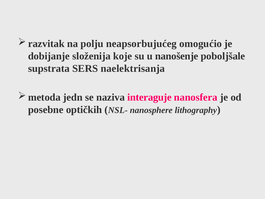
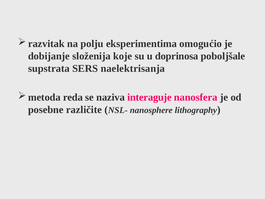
neapsorbujućeg: neapsorbujućeg -> eksperimentima
nanošenje: nanošenje -> doprinosa
jedn: jedn -> reda
optičkih: optičkih -> različite
